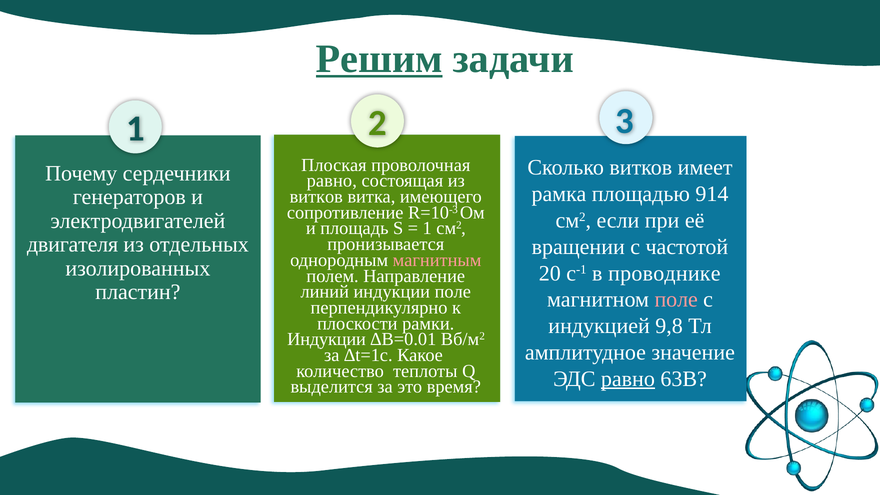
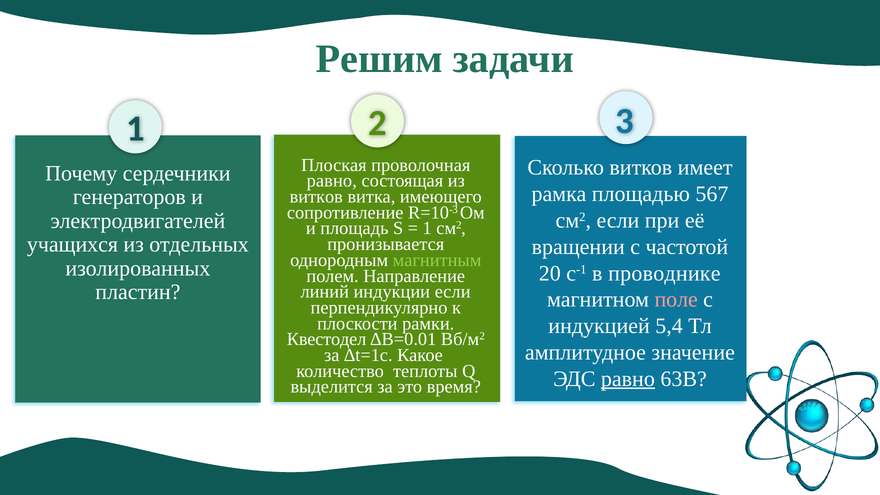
Решим underline: present -> none
914: 914 -> 567
двигателя: двигателя -> учащихся
магнитным colour: pink -> light green
индукции поле: поле -> если
9,8: 9,8 -> 5,4
Индукции at (327, 339): Индукции -> Квестодел
